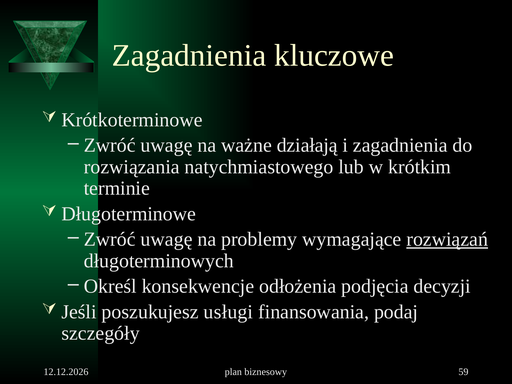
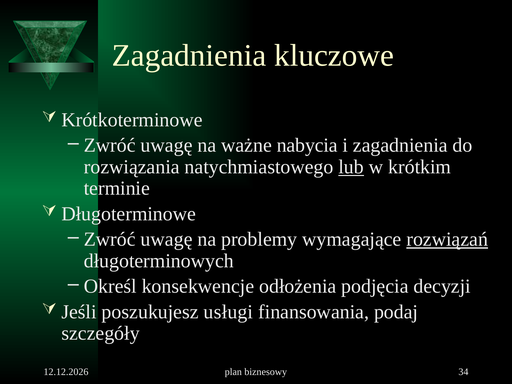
działają: działają -> nabycia
lub underline: none -> present
59: 59 -> 34
